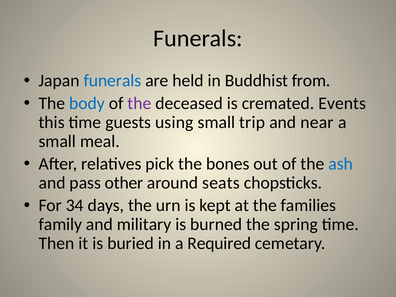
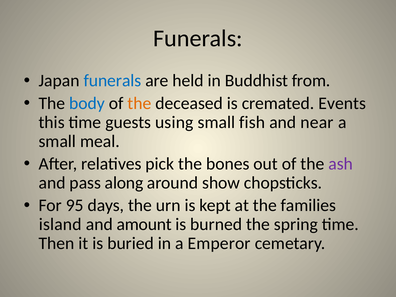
the at (139, 103) colour: purple -> orange
trip: trip -> fish
ash colour: blue -> purple
other: other -> along
seats: seats -> show
34: 34 -> 95
family: family -> island
military: military -> amount
Required: Required -> Emperor
